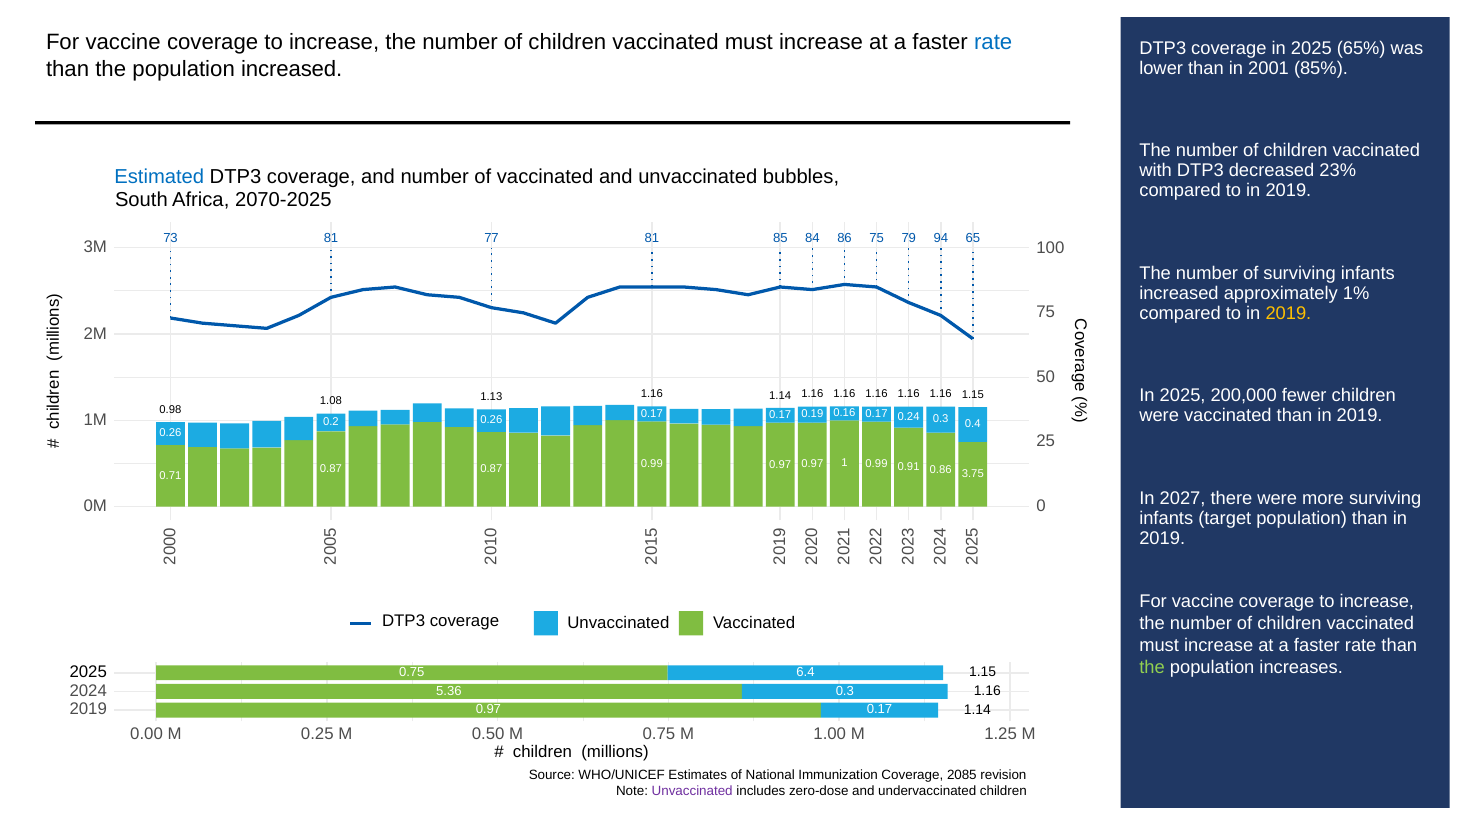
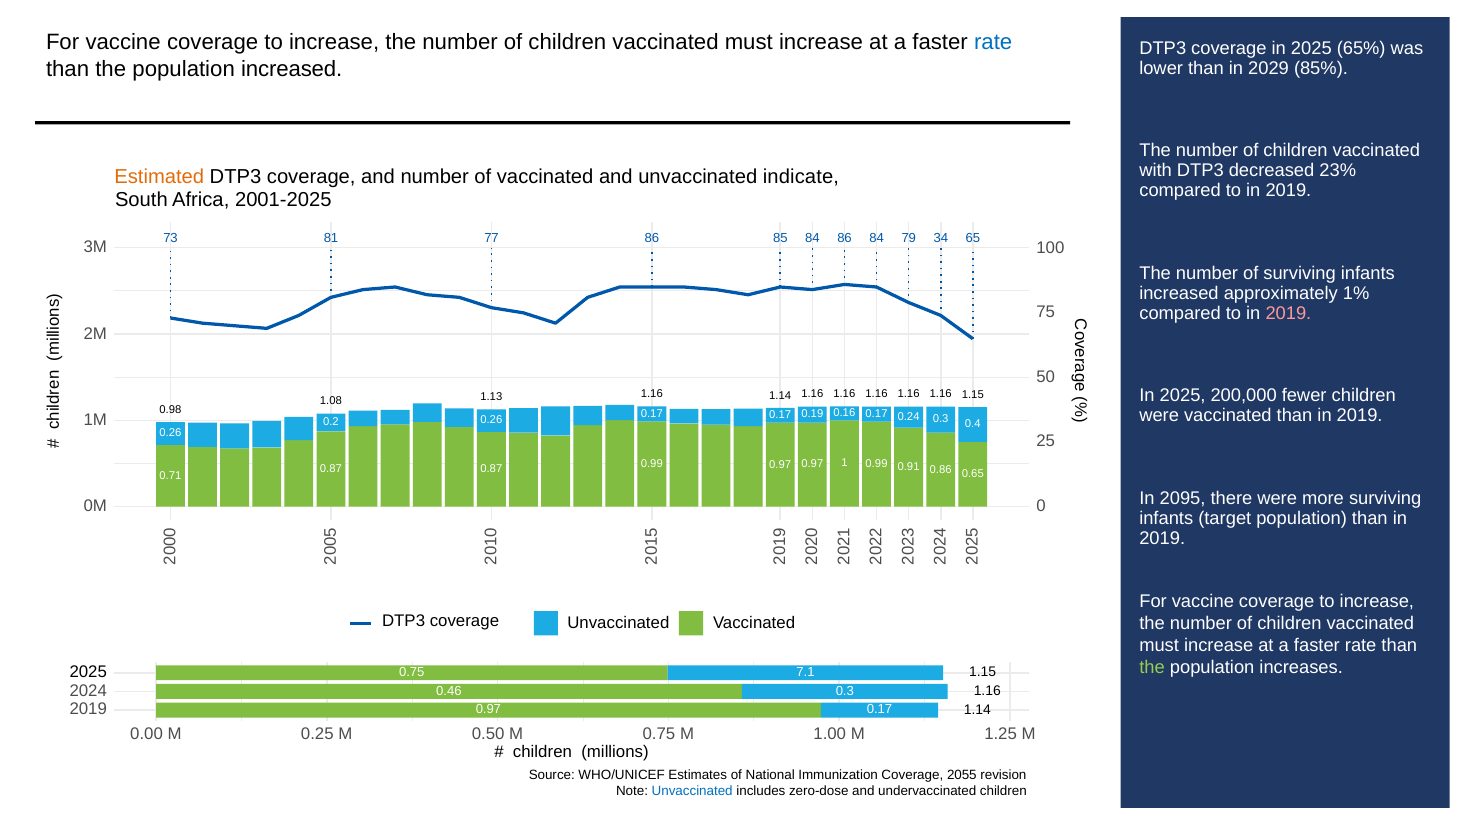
2001: 2001 -> 2029
Estimated colour: blue -> orange
bubbles: bubbles -> indicate
2070-2025: 2070-2025 -> 2001-2025
77 81: 81 -> 86
86 75: 75 -> 84
94: 94 -> 34
2019 at (1288, 313) colour: yellow -> pink
3.75: 3.75 -> 0.65
2027: 2027 -> 2095
6.4: 6.4 -> 7.1
5.36: 5.36 -> 0.46
2085: 2085 -> 2055
Unvaccinated at (692, 792) colour: purple -> blue
